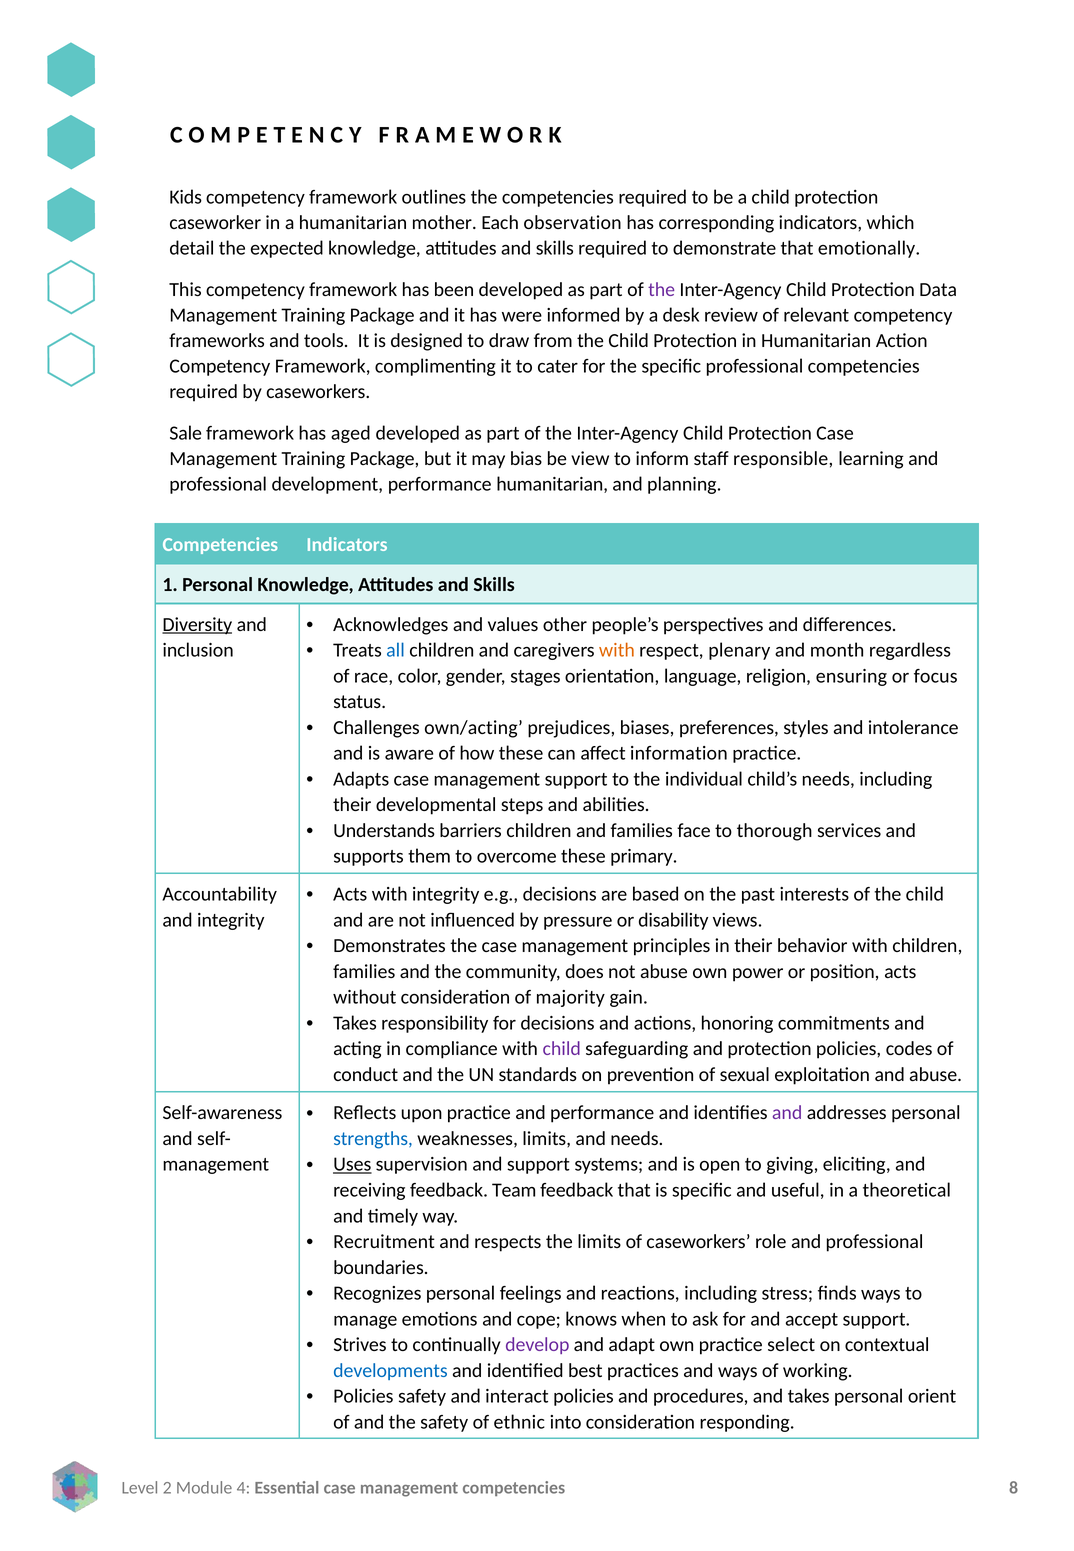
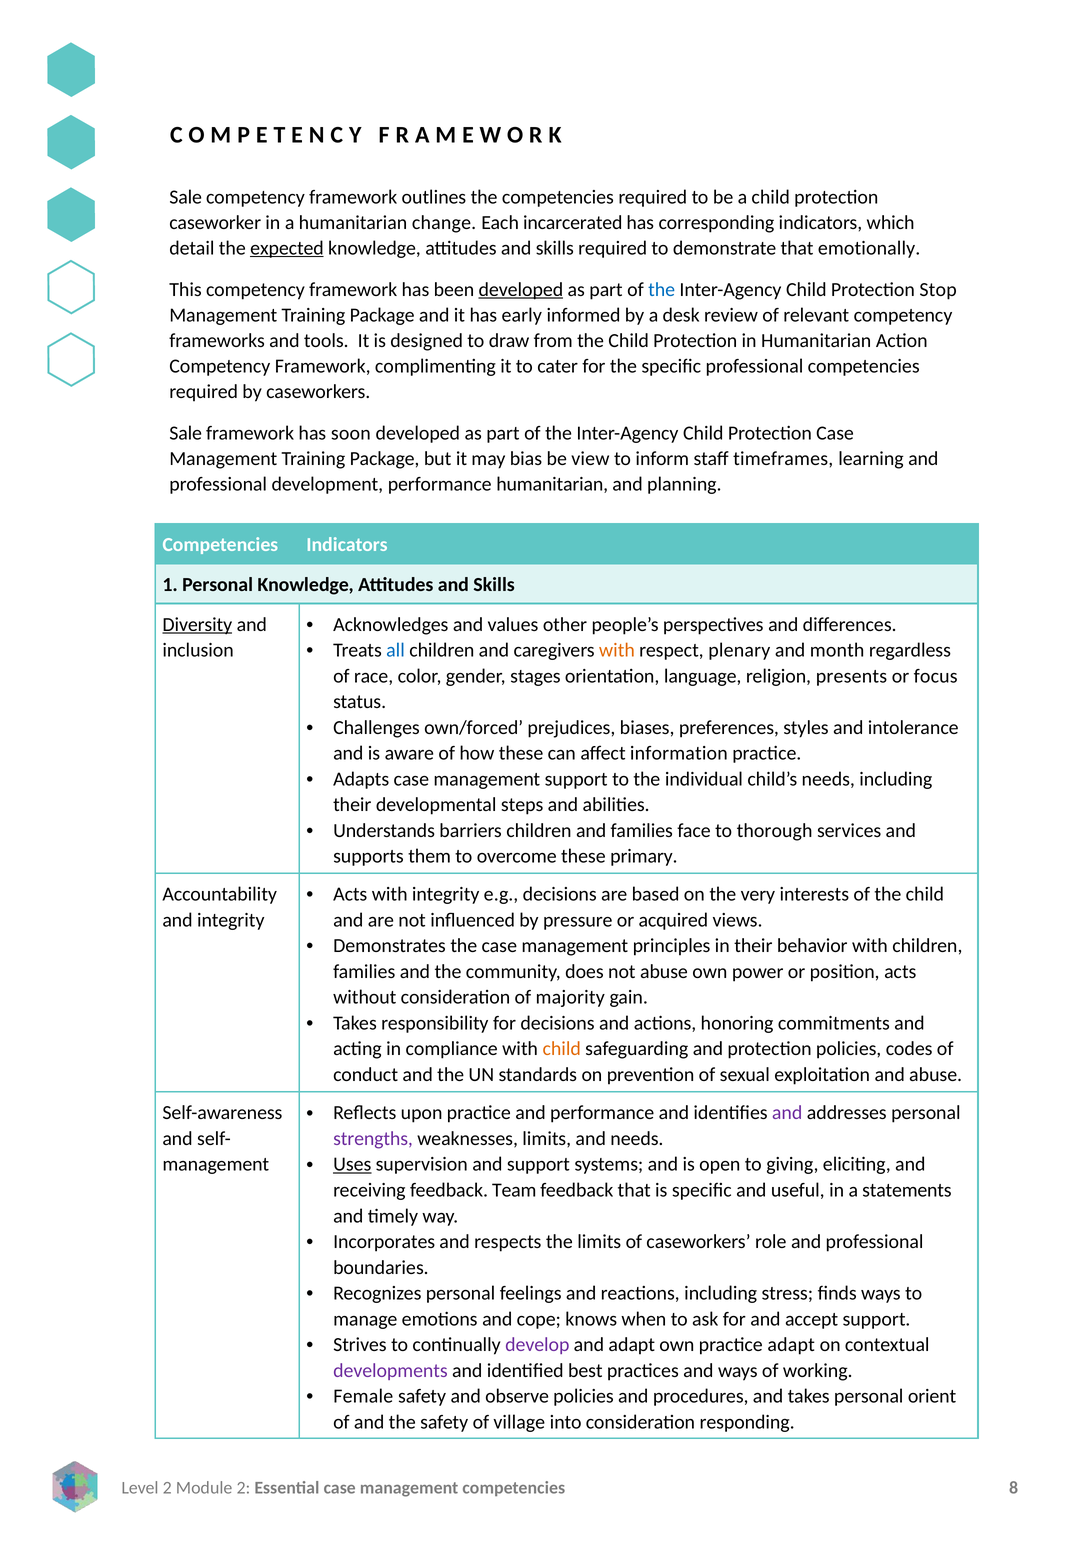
Kids at (186, 197): Kids -> Sale
mother: mother -> change
observation: observation -> incarcerated
expected underline: none -> present
developed at (521, 290) underline: none -> present
the at (662, 290) colour: purple -> blue
Data: Data -> Stop
were: were -> early
aged: aged -> soon
responsible: responsible -> timeframes
ensuring: ensuring -> presents
own/acting: own/acting -> own/forced
past: past -> very
disability: disability -> acquired
child at (562, 1049) colour: purple -> orange
strengths colour: blue -> purple
theoretical: theoretical -> statements
Recruitment: Recruitment -> Incorporates
practice select: select -> adapt
developments colour: blue -> purple
Policies at (363, 1397): Policies -> Female
interact: interact -> observe
ethnic: ethnic -> village
4 at (243, 1488): 4 -> 2
